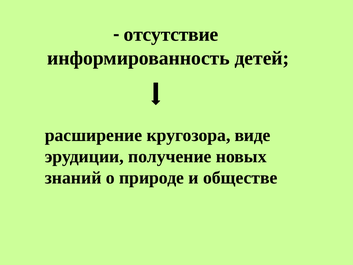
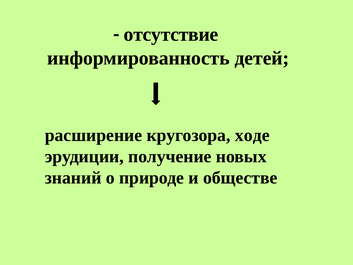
виде: виде -> ходе
